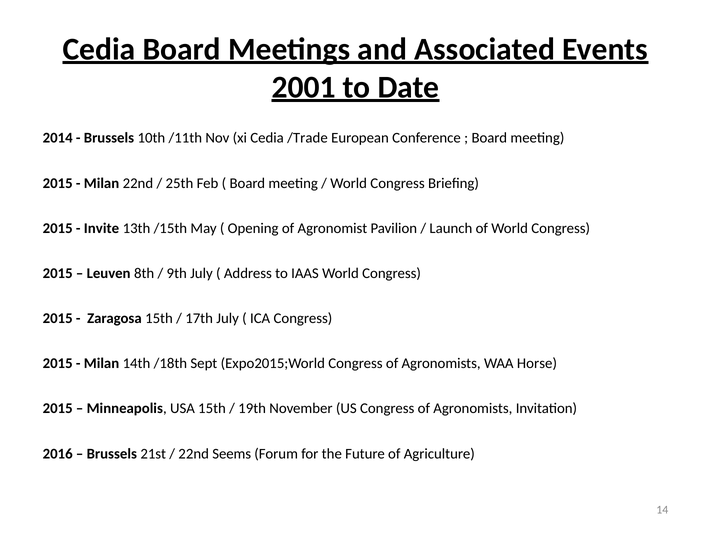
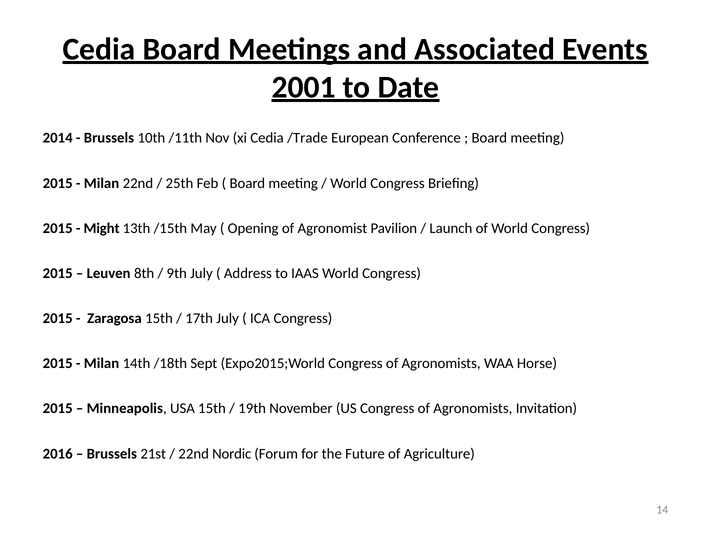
Invite: Invite -> Might
Seems: Seems -> Nordic
